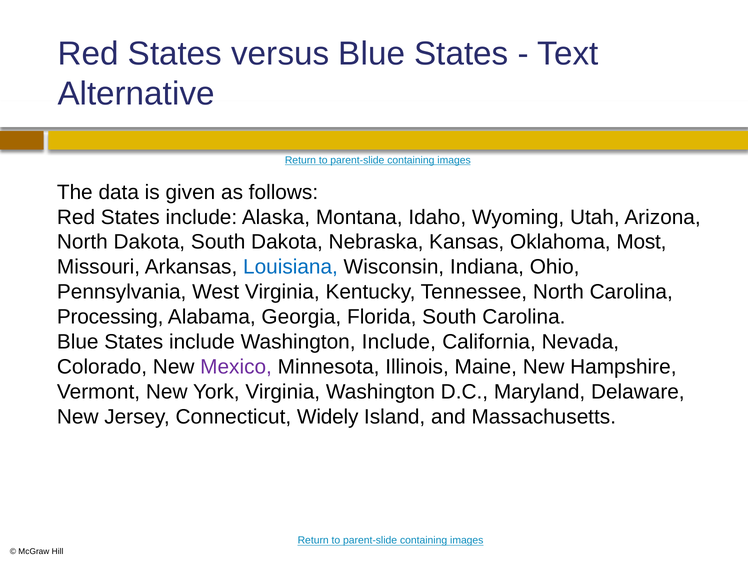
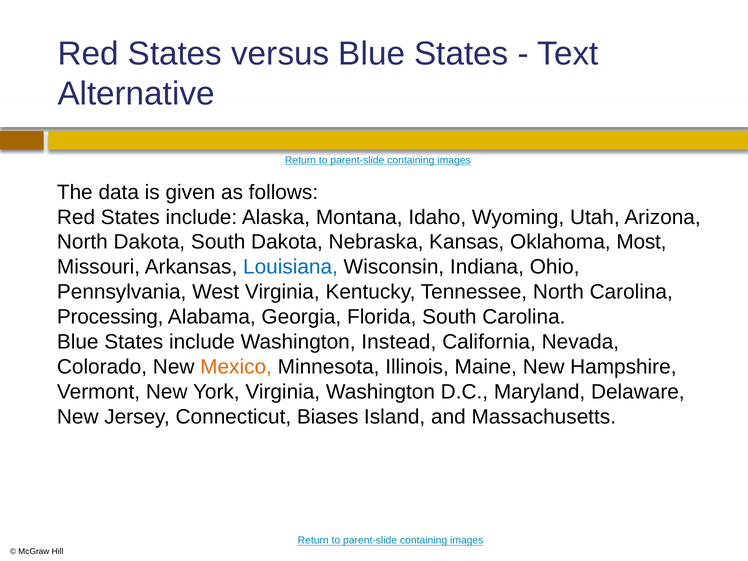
Washington Include: Include -> Instead
Mexico colour: purple -> orange
Widely: Widely -> Biases
